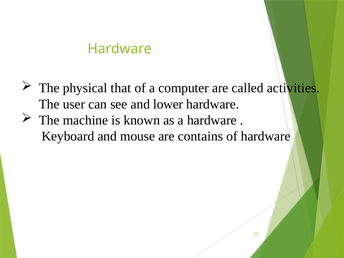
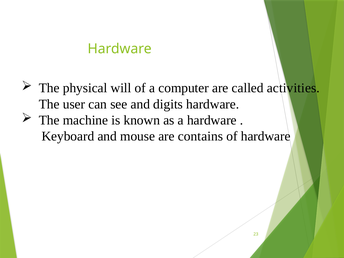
that: that -> will
lower: lower -> digits
